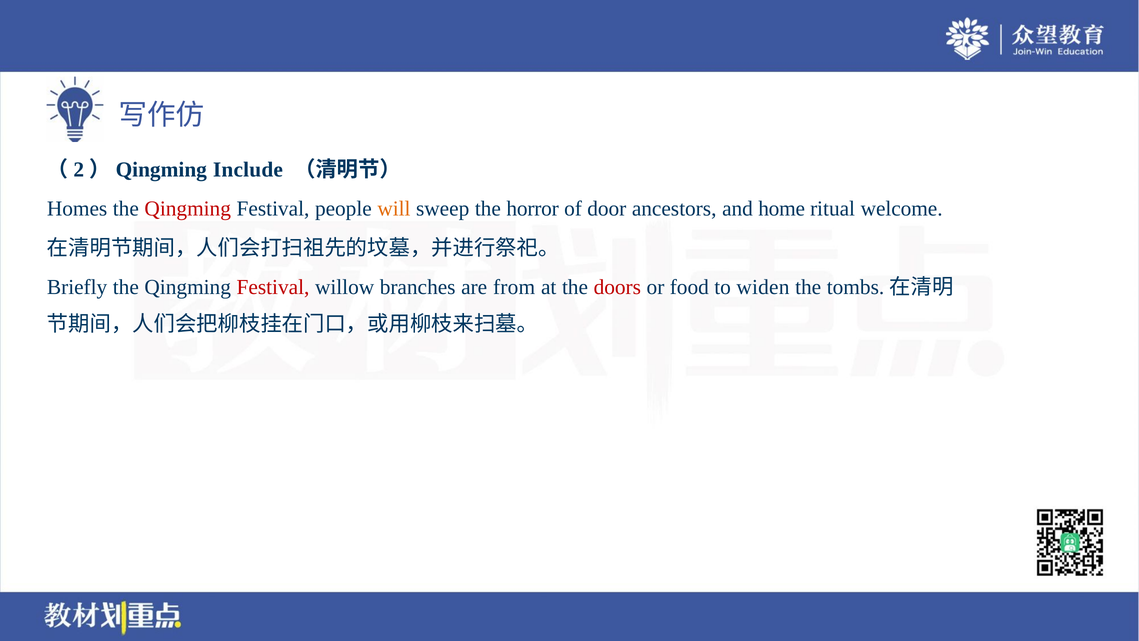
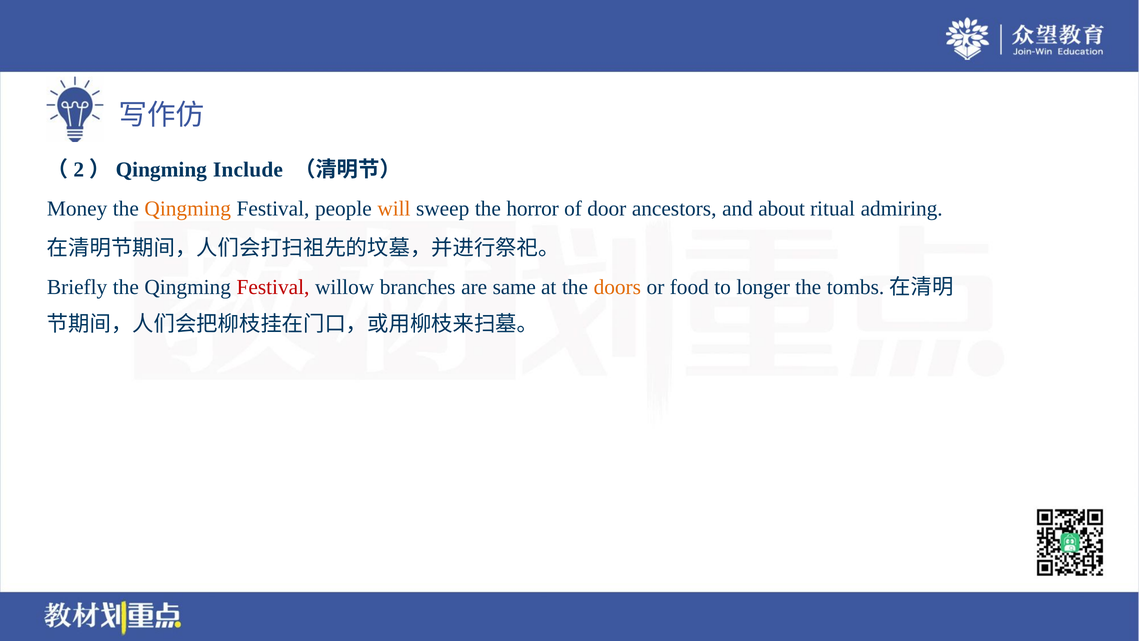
Homes: Homes -> Money
Qingming at (188, 209) colour: red -> orange
home: home -> about
welcome: welcome -> admiring
from: from -> same
doors colour: red -> orange
widen: widen -> longer
